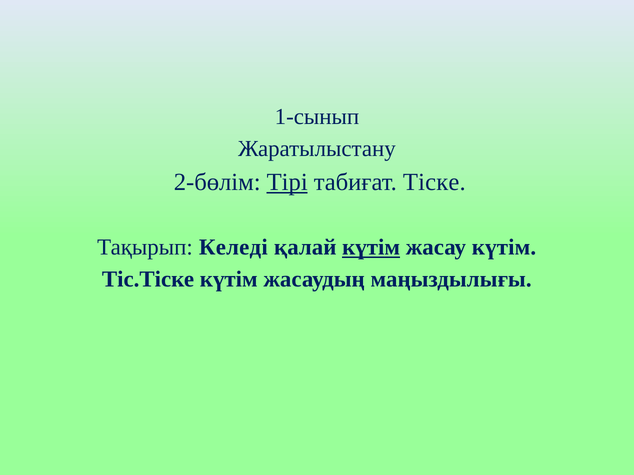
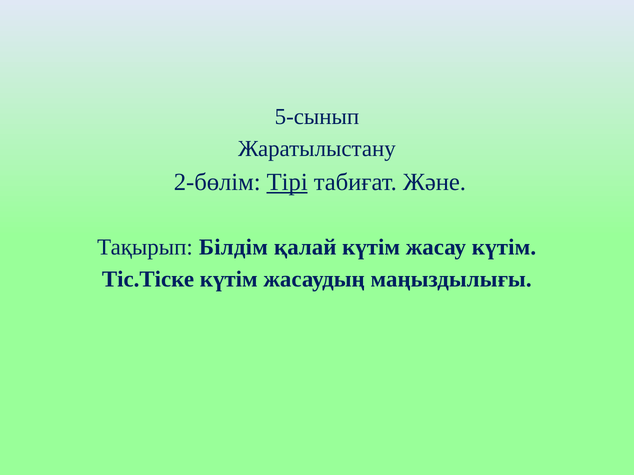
1-сынып: 1-сынып -> 5-сынып
Тіске: Тіске -> Және
Келеді: Келеді -> Білдім
күтім at (371, 248) underline: present -> none
